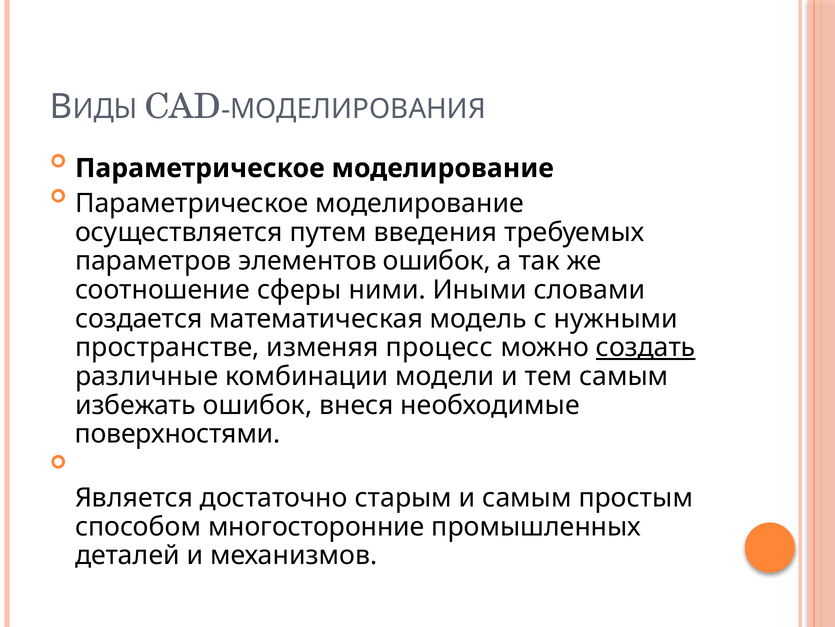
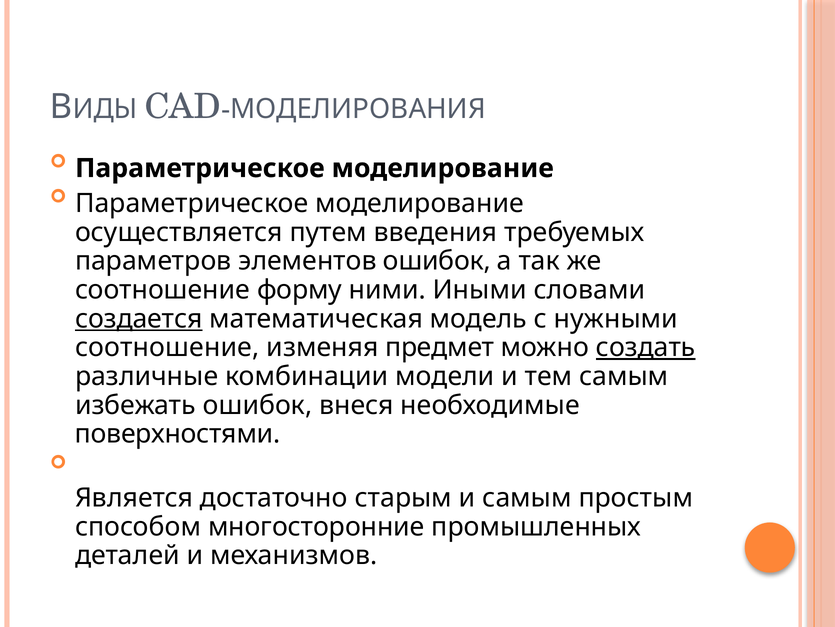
сферы: сферы -> форму
создается underline: none -> present
пространстве at (167, 347): пространстве -> соотношение
процесс: процесс -> предмет
